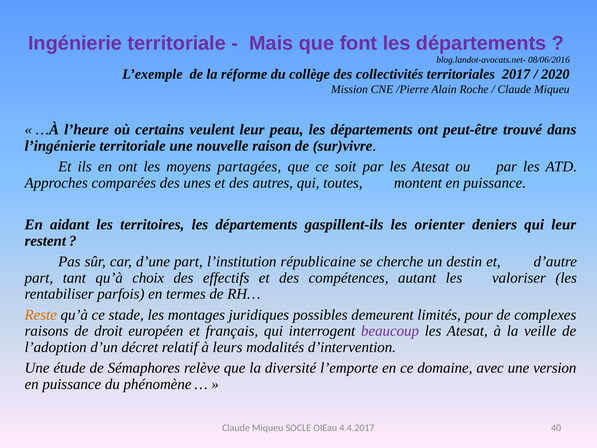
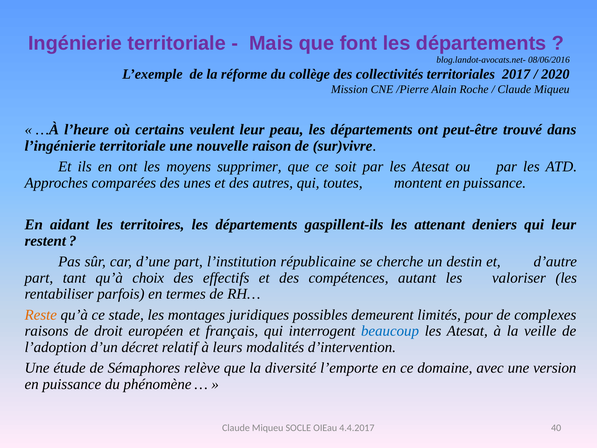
partagées: partagées -> supprimer
orienter: orienter -> attenant
beaucoup colour: purple -> blue
